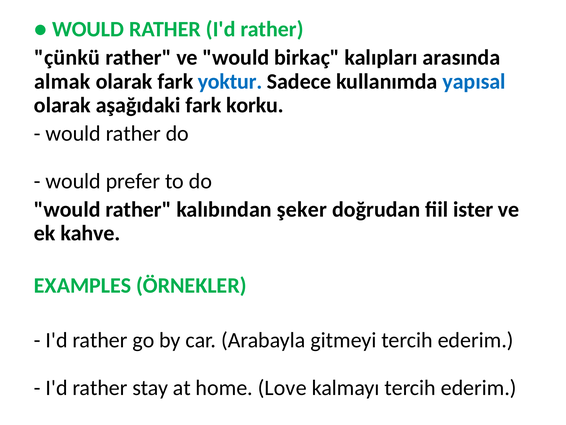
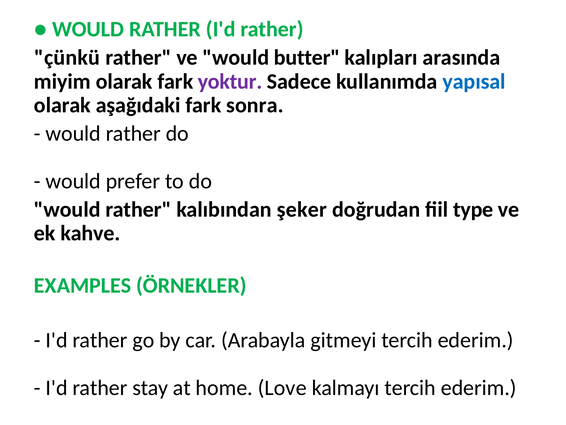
birkaç: birkaç -> butter
almak: almak -> miyim
yoktur colour: blue -> purple
korku: korku -> sonra
ister: ister -> type
